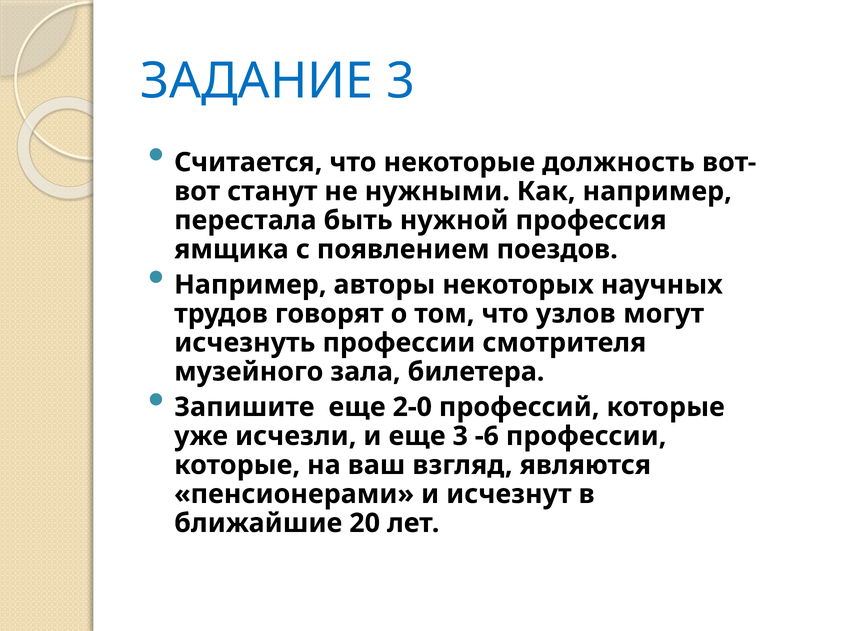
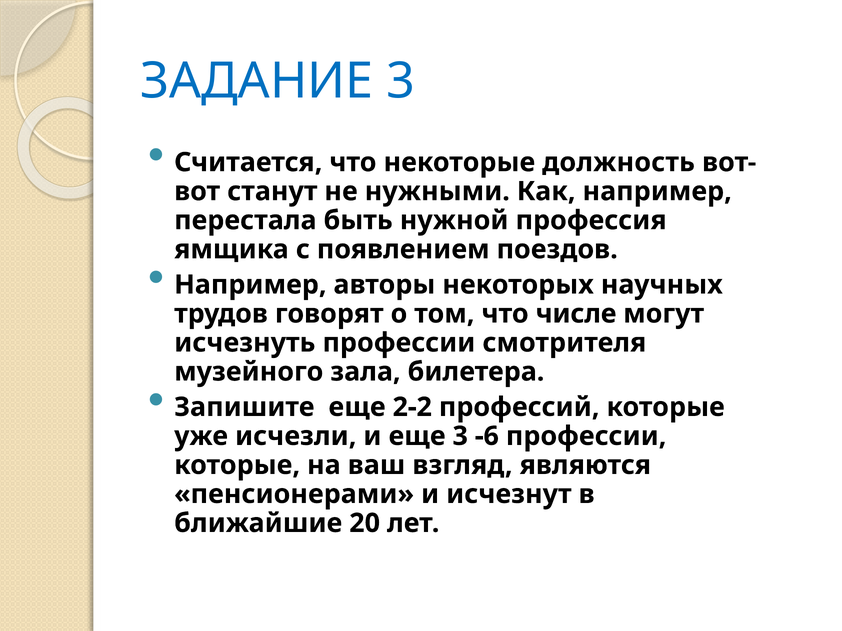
узлов: узлов -> числе
2-0: 2-0 -> 2-2
